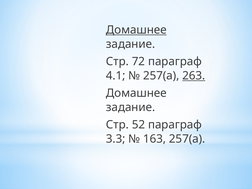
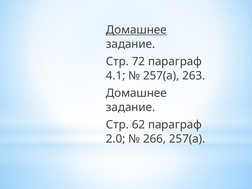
263 underline: present -> none
52: 52 -> 62
3.3: 3.3 -> 2.0
163: 163 -> 266
